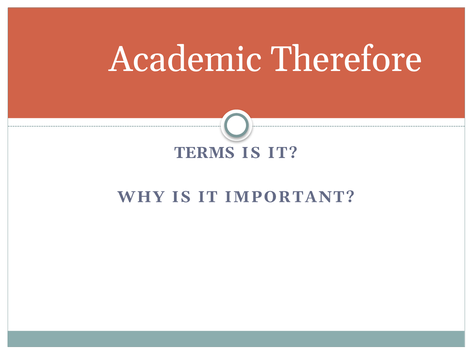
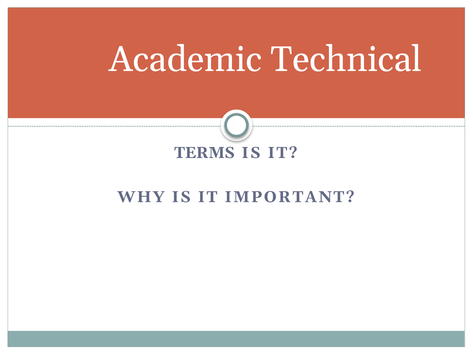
Therefore: Therefore -> Technical
